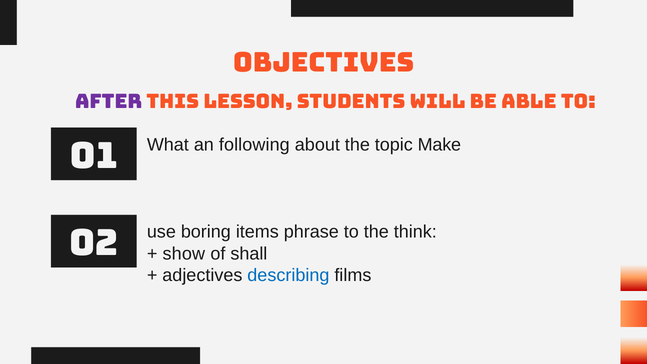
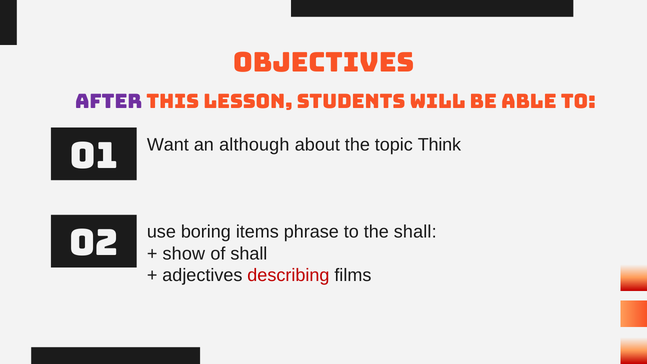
What: What -> Want
following: following -> although
Make: Make -> Think
the think: think -> shall
describing colour: blue -> red
